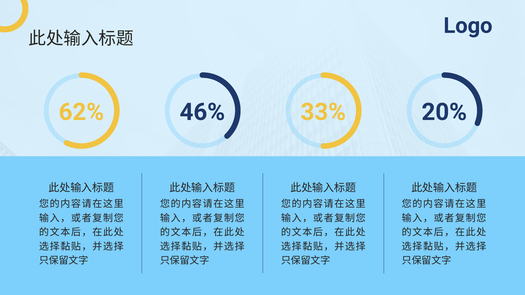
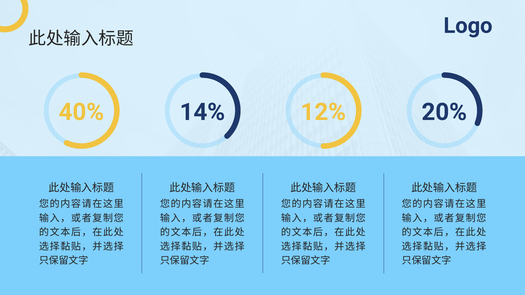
62%: 62% -> 40%
46%: 46% -> 14%
33%: 33% -> 12%
